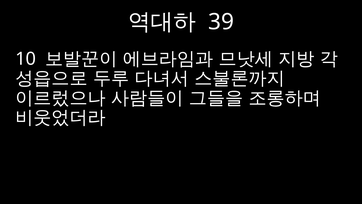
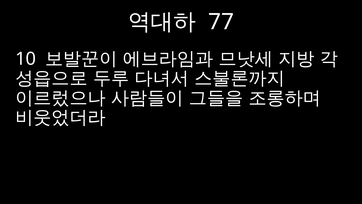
39: 39 -> 77
